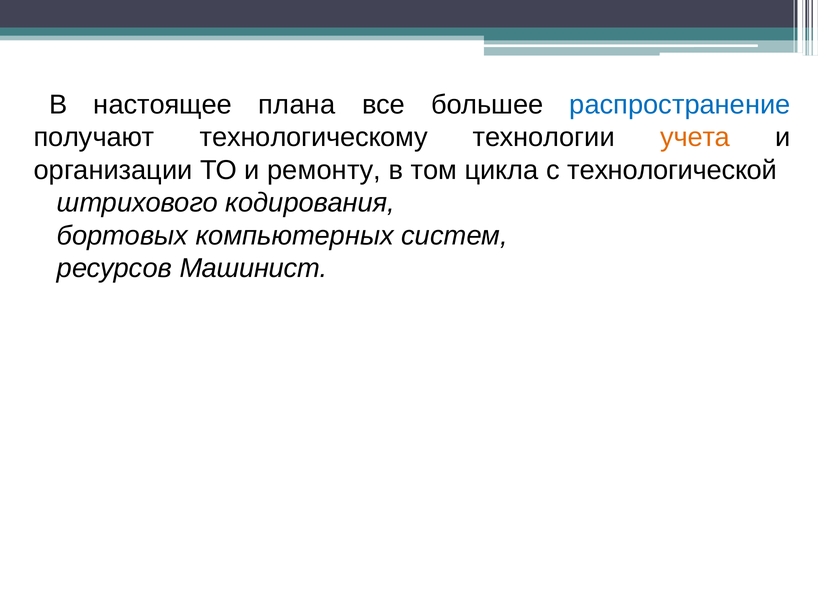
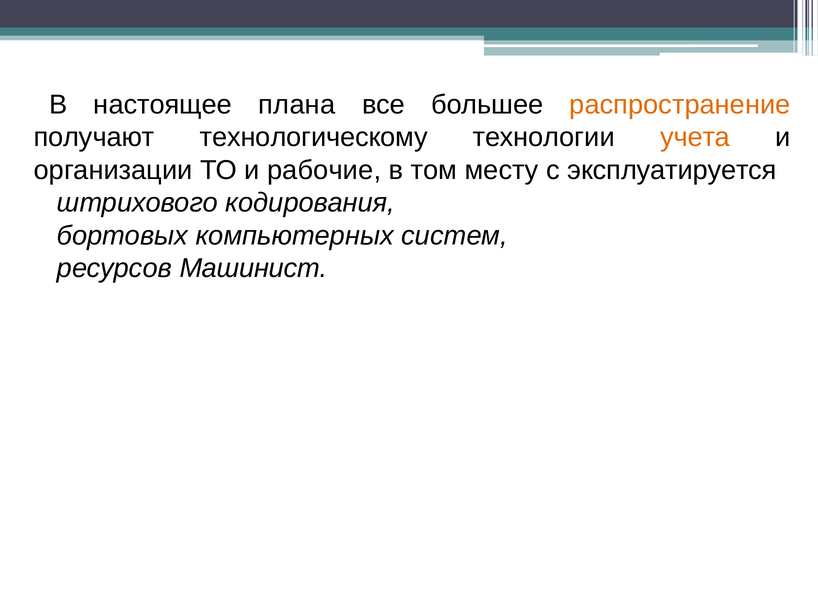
распространение colour: blue -> orange
ремонту: ремонту -> рабочие
цикла: цикла -> месту
технологической: технологической -> эксплуатируется
